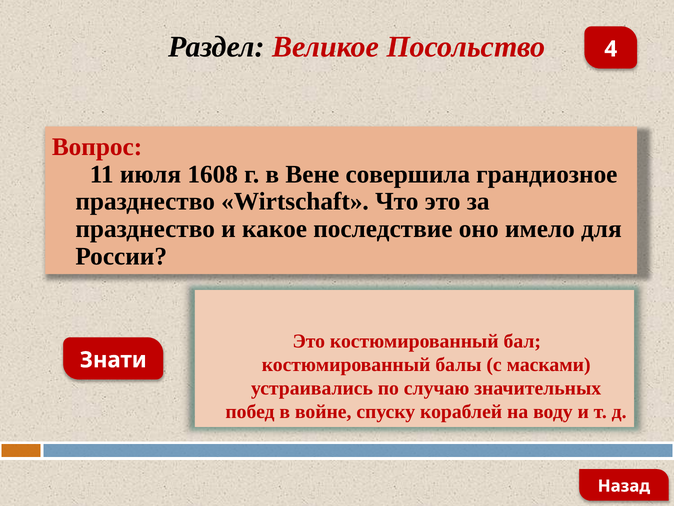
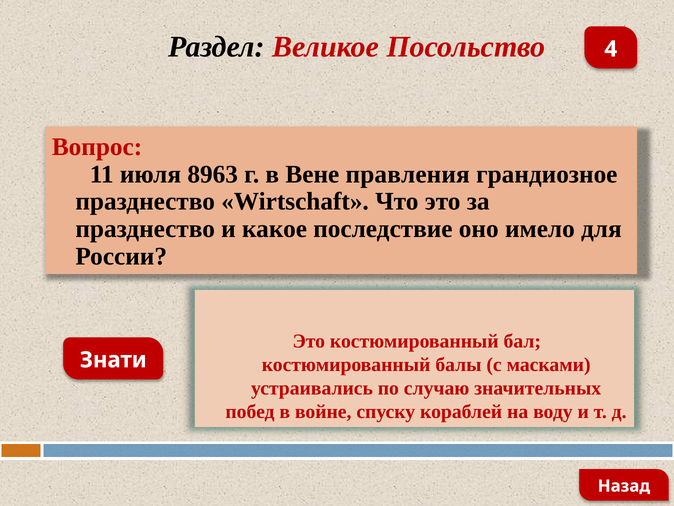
1608: 1608 -> 8963
совершила: совершила -> правления
